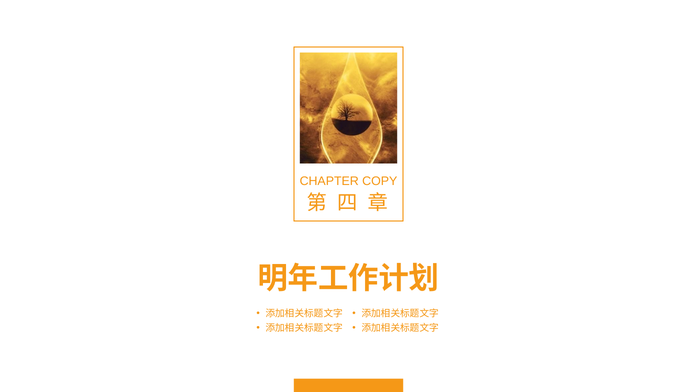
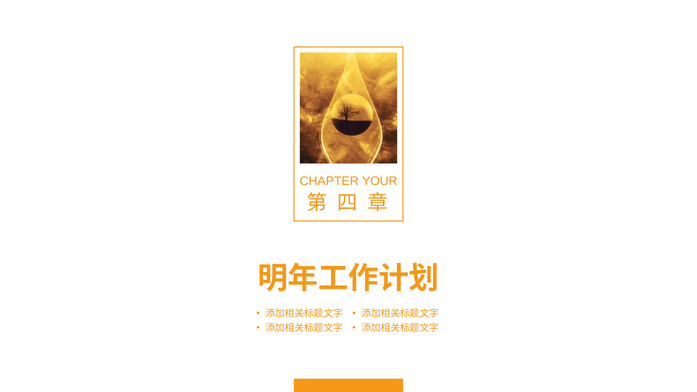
COPY: COPY -> YOUR
